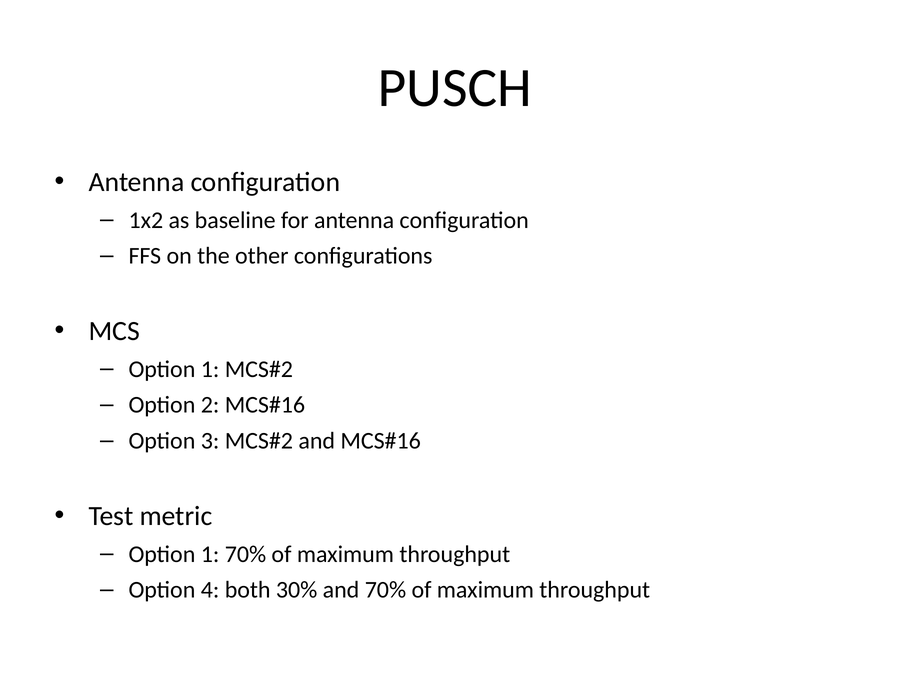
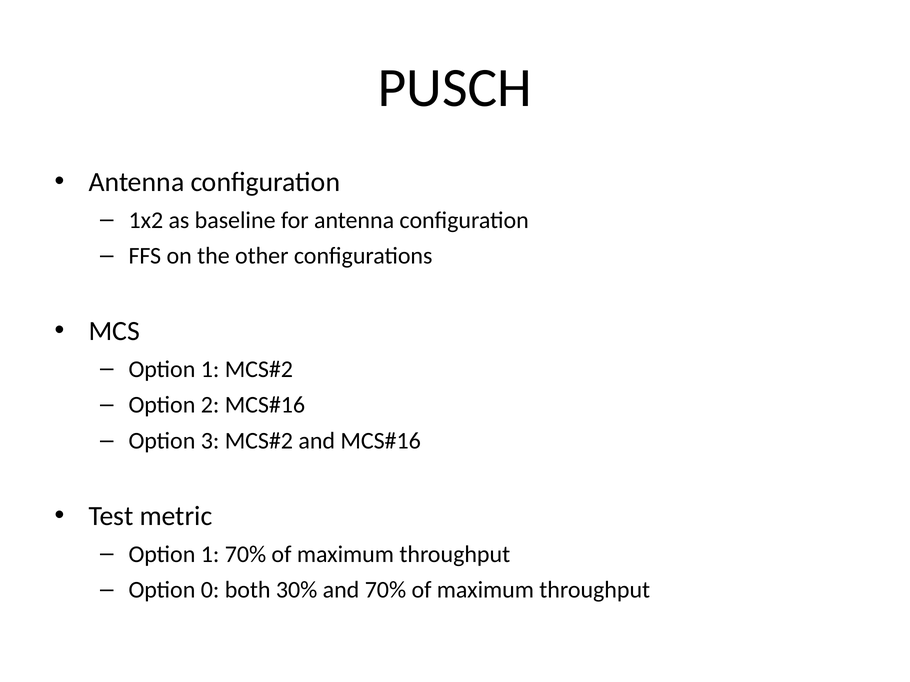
4: 4 -> 0
